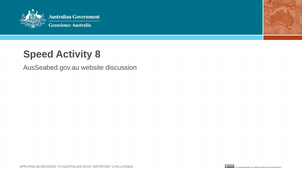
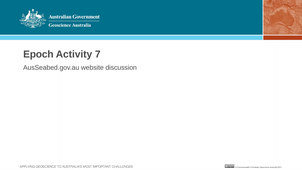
Speed: Speed -> Epoch
8: 8 -> 7
